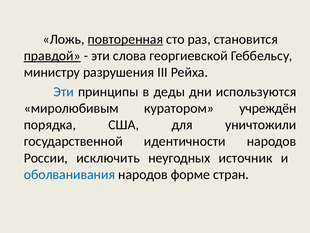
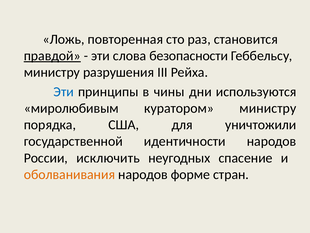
повторенная underline: present -> none
георгиевской: георгиевской -> безопасности
деды: деды -> чины
куратором учреждён: учреждён -> министру
источник: источник -> спасение
оболванивания colour: blue -> orange
